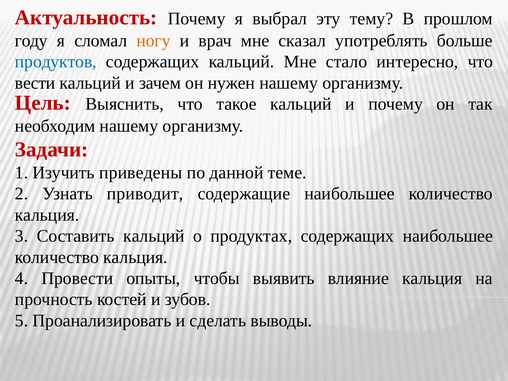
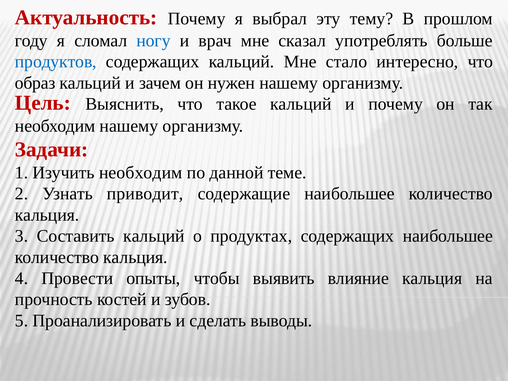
ногу colour: orange -> blue
вести: вести -> образ
Изучить приведены: приведены -> необходим
